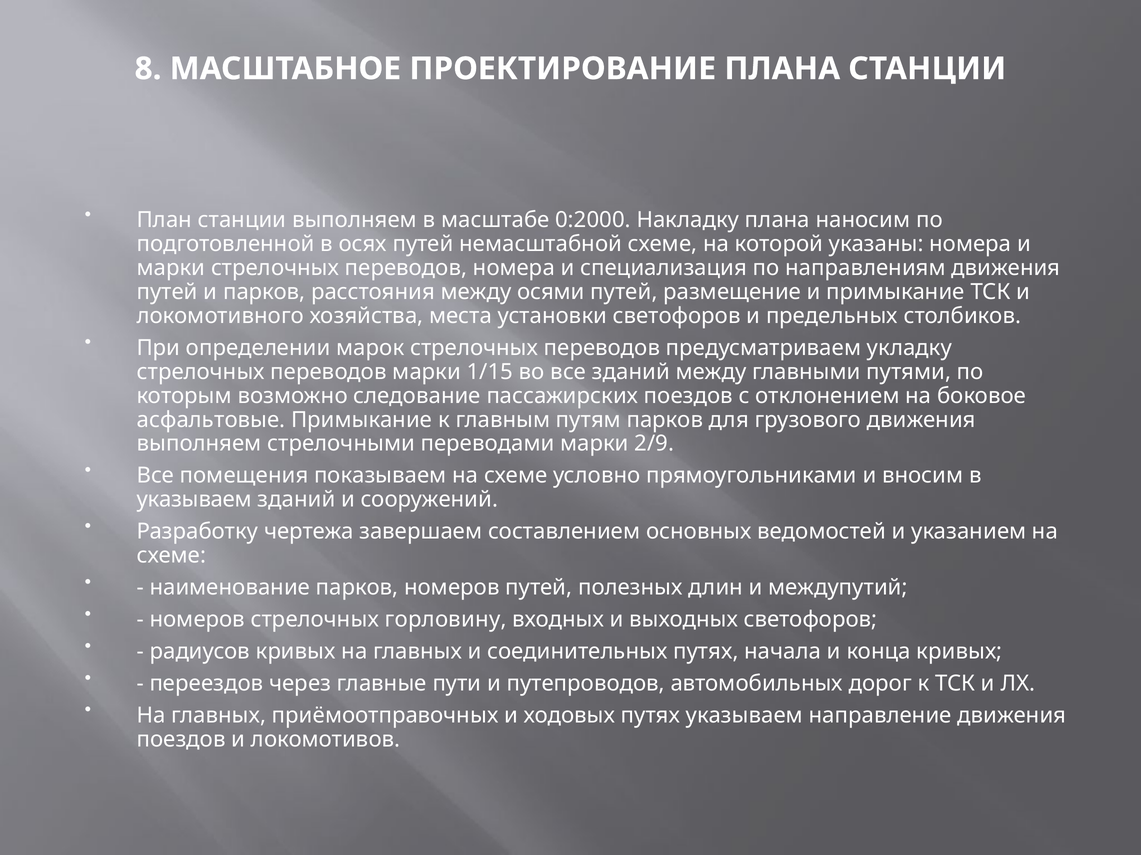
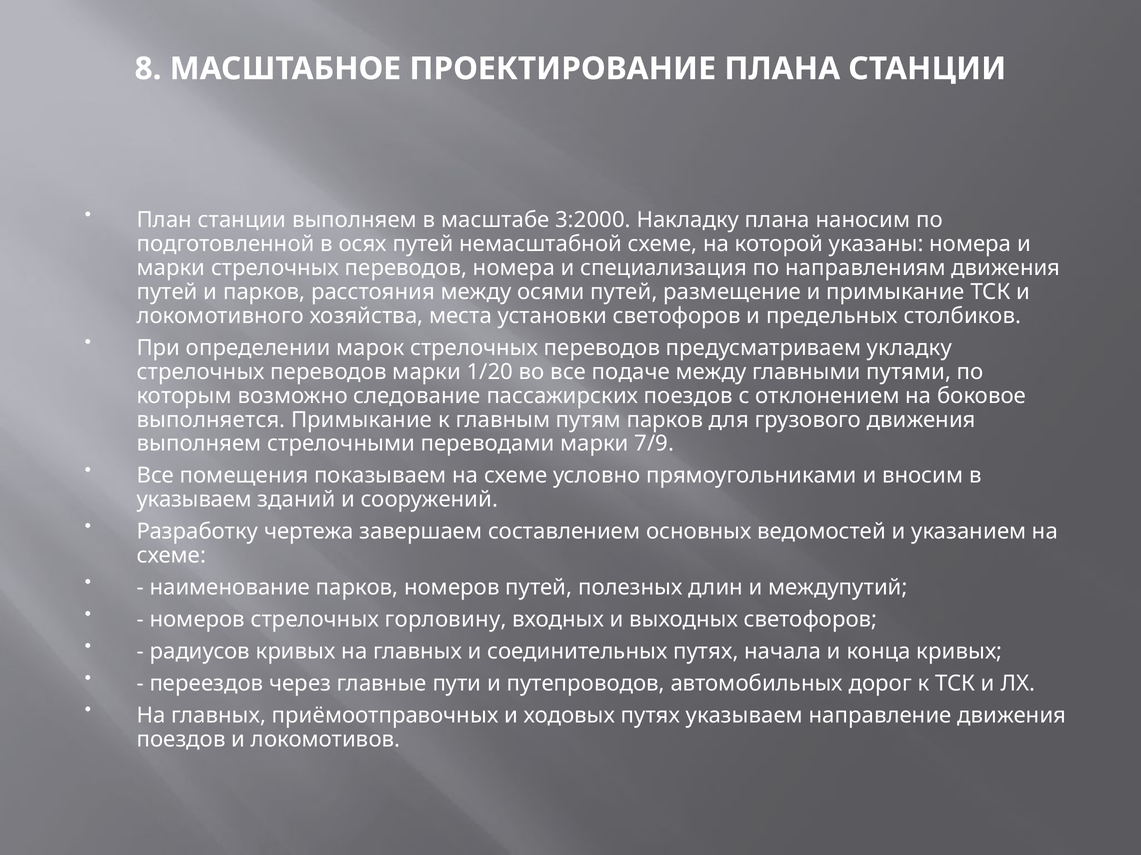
0:2000: 0:2000 -> 3:2000
1/15: 1/15 -> 1/20
все зданий: зданий -> подаче
асфальтовые: асфальтовые -> выполняется
2/9: 2/9 -> 7/9
